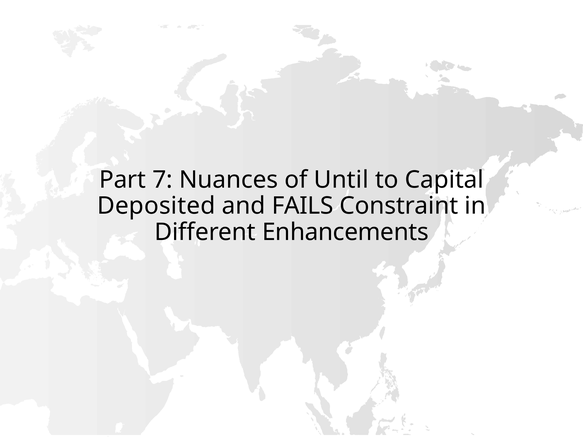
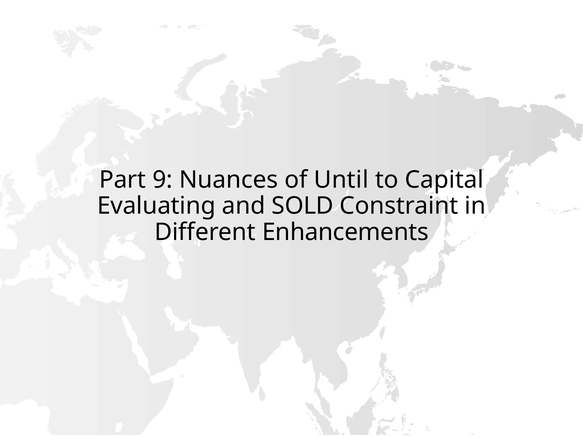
7: 7 -> 9
Deposited: Deposited -> Evaluating
FAILS: FAILS -> SOLD
